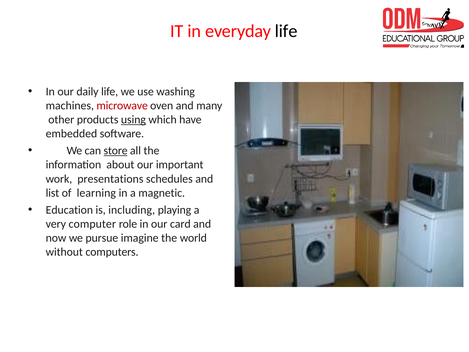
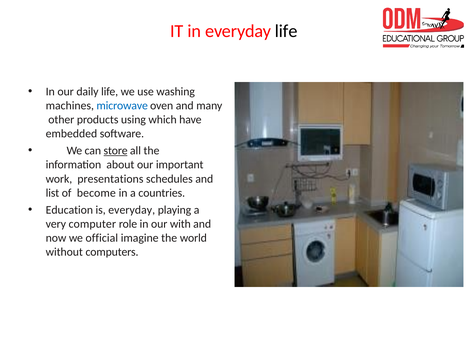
microwave colour: red -> blue
using underline: present -> none
learning: learning -> become
magnetic: magnetic -> countries
is including: including -> everyday
card: card -> with
pursue: pursue -> official
